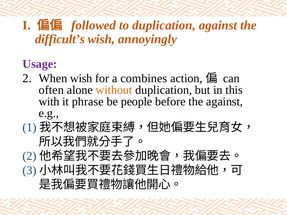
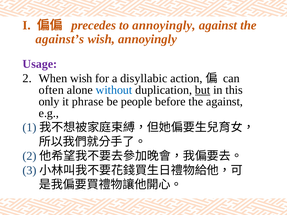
followed: followed -> precedes
to duplication: duplication -> annoyingly
difficult’s: difficult’s -> against’s
combines: combines -> disyllabic
without colour: orange -> blue
but underline: none -> present
with: with -> only
